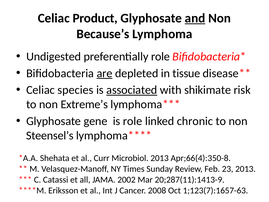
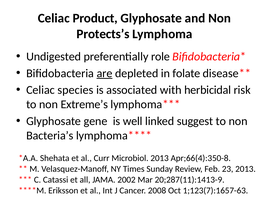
and underline: present -> none
Because’s: Because’s -> Protects’s
tissue: tissue -> folate
associated underline: present -> none
shikimate: shikimate -> herbicidal
is role: role -> well
chronic: chronic -> suggest
Steensel’s: Steensel’s -> Bacteria’s
